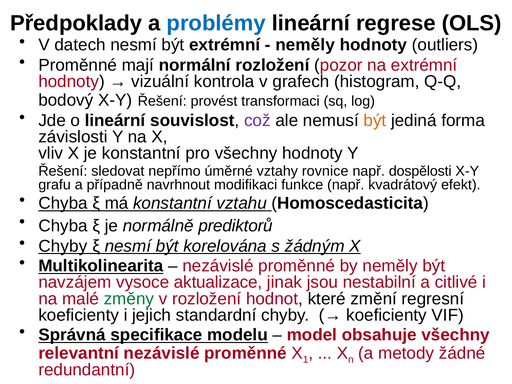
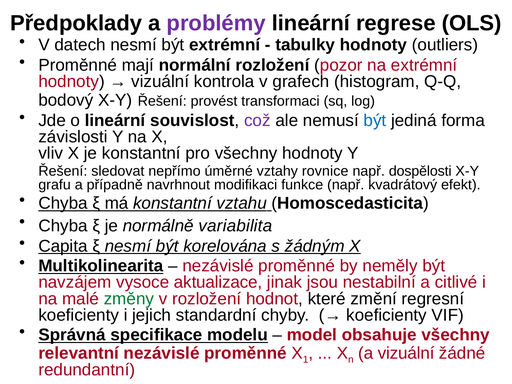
problémy colour: blue -> purple
neměly at (305, 45): neměly -> tabulky
být at (375, 120) colour: orange -> blue
prediktorů: prediktorů -> variabilita
Chyby at (63, 246): Chyby -> Capita
a metody: metody -> vizuální
